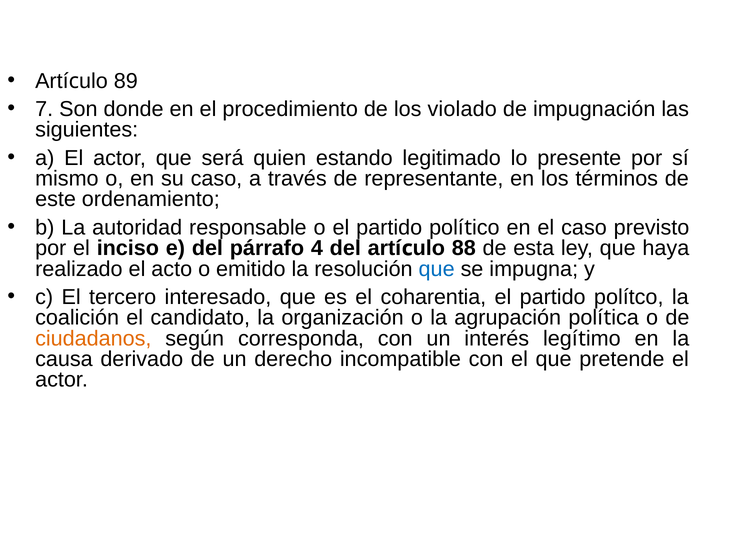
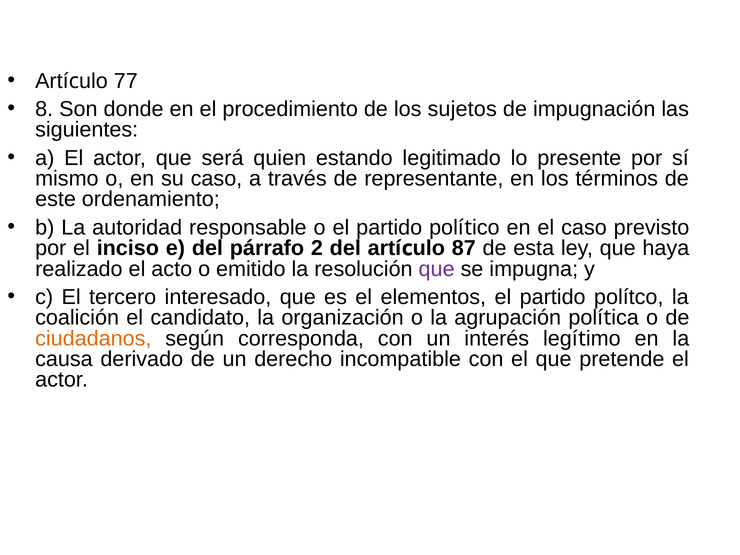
89: 89 -> 77
7: 7 -> 8
violado: violado -> sujetos
4: 4 -> 2
88: 88 -> 87
que at (437, 269) colour: blue -> purple
coharentia: coharentia -> elementos
